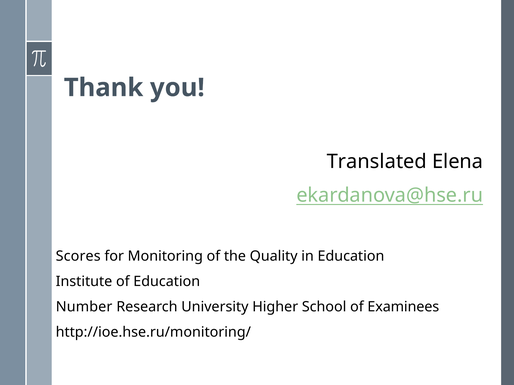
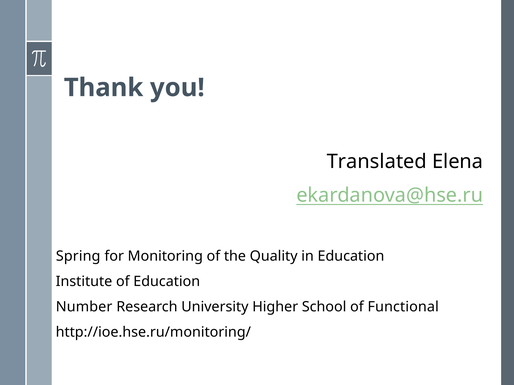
Scores: Scores -> Spring
Examinees: Examinees -> Functional
